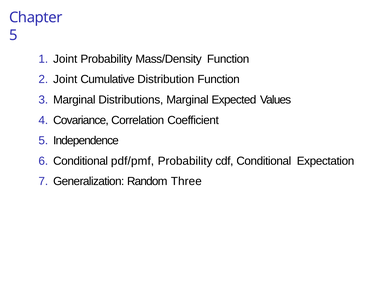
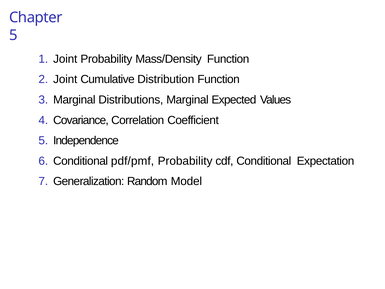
Three: Three -> Model
